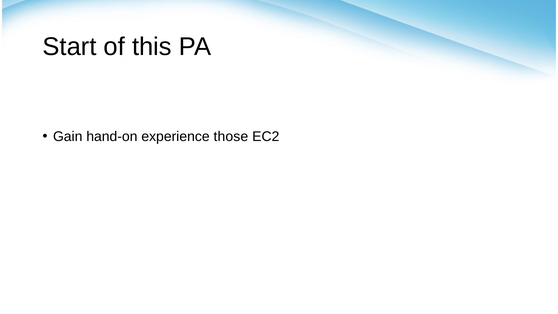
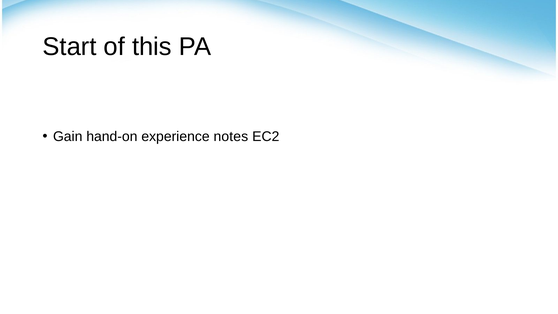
those: those -> notes
